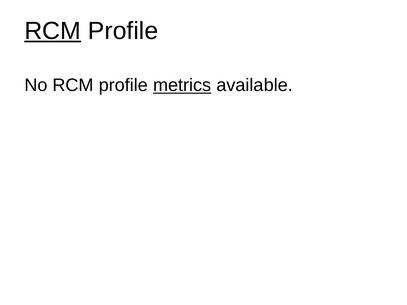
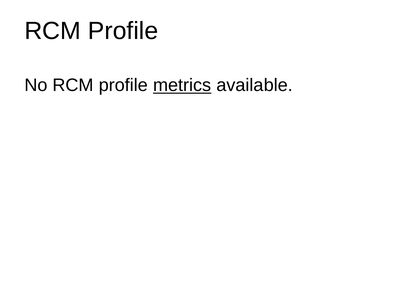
RCM at (53, 31) underline: present -> none
